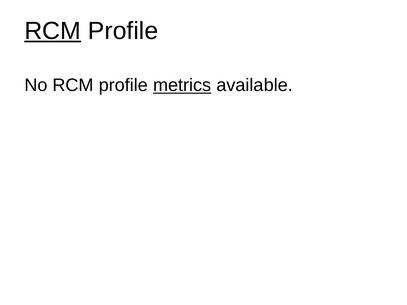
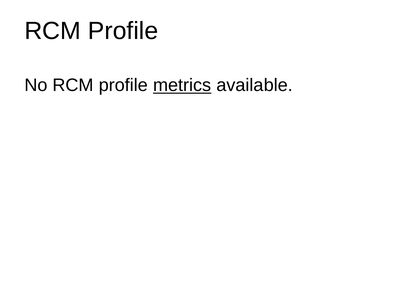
RCM at (53, 31) underline: present -> none
